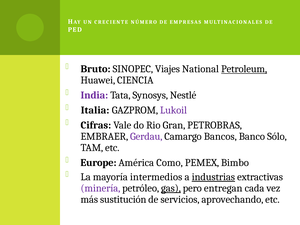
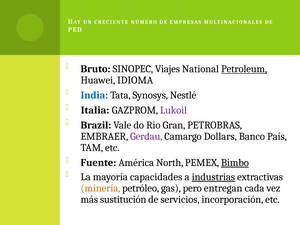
CIENCIA: CIENCIA -> IDIOMA
India colour: purple -> blue
Cifras: Cifras -> Brazil
Bancos: Bancos -> Dollars
Sólo: Sólo -> País
Europe: Europe -> Fuente
Como: Como -> North
Bimbo underline: none -> present
intermedios: intermedios -> capacidades
minería colour: purple -> orange
gas underline: present -> none
aprovechando: aprovechando -> incorporación
